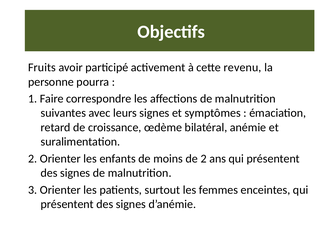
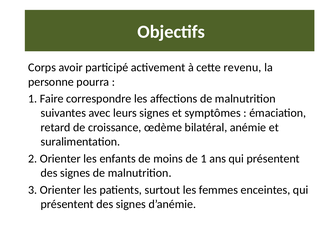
Fruits: Fruits -> Corps
de 2: 2 -> 1
